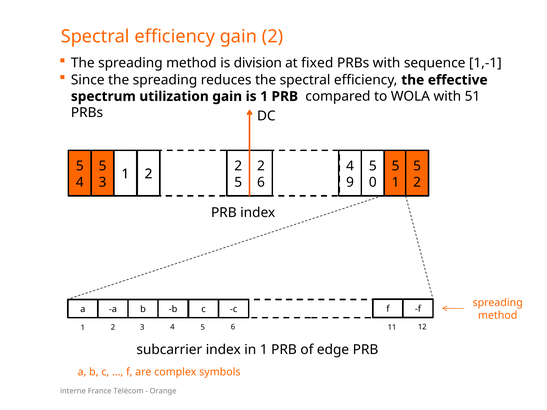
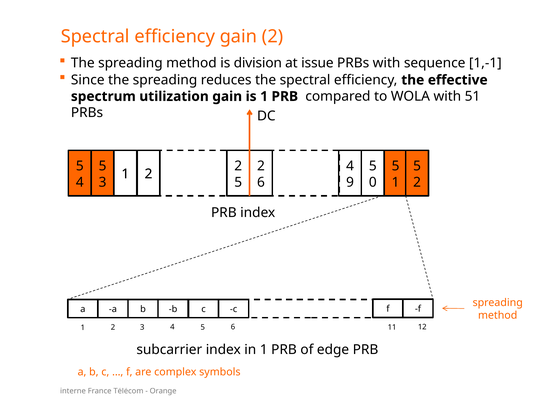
fixed: fixed -> issue
